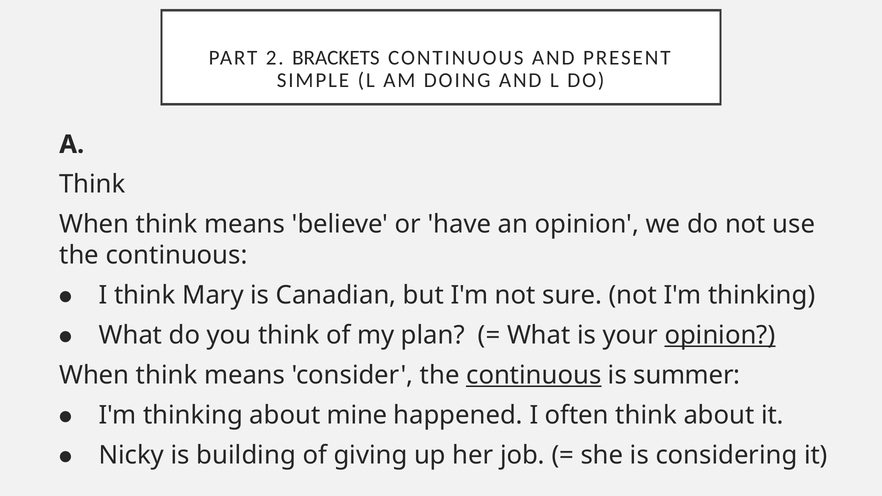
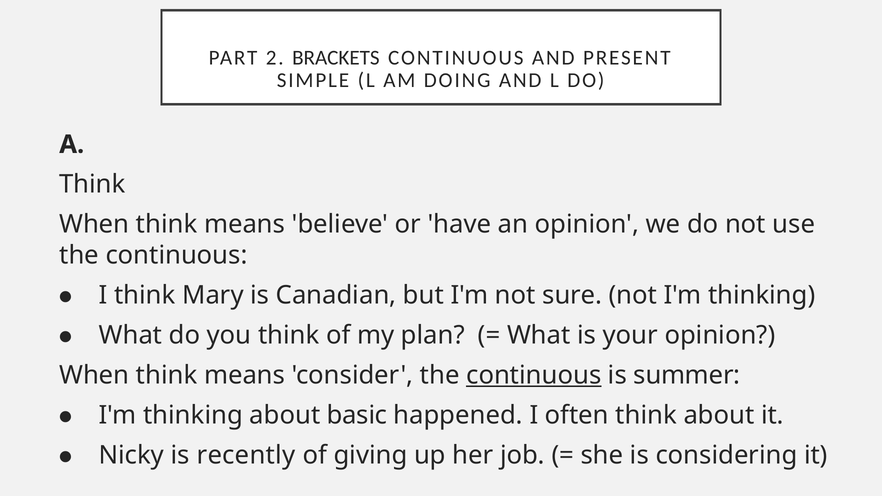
opinion at (720, 335) underline: present -> none
mine: mine -> basic
building: building -> recently
